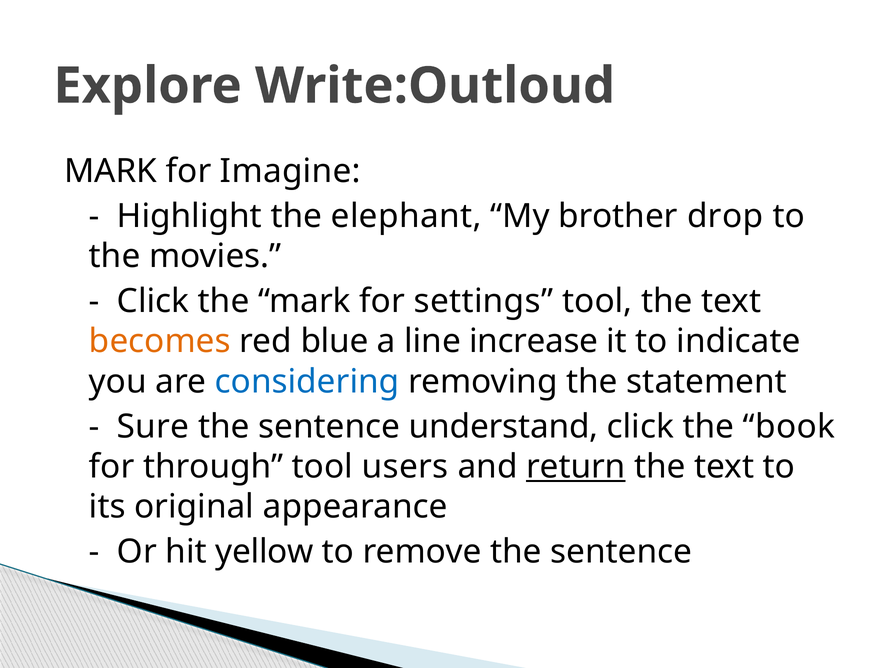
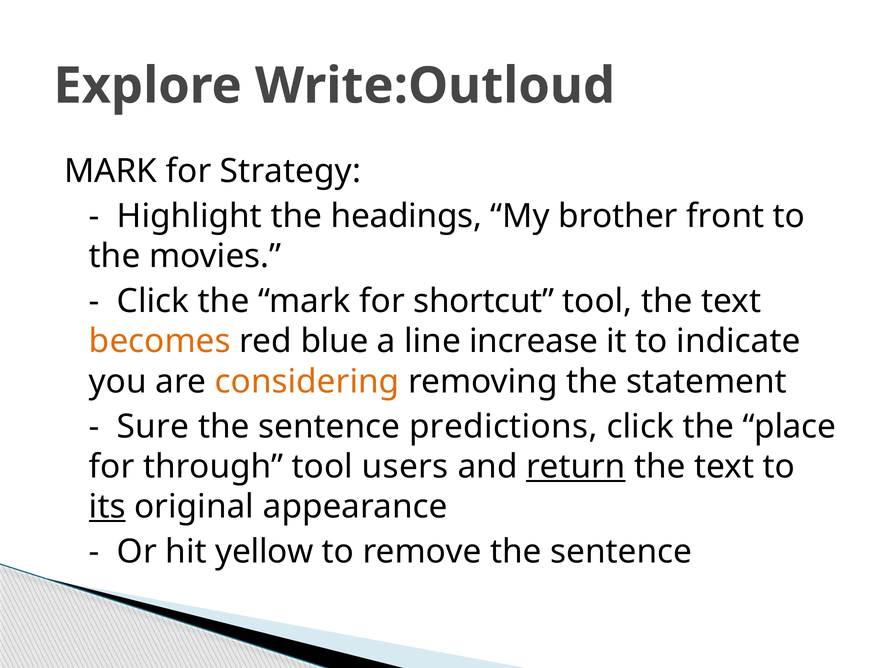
Imagine: Imagine -> Strategy
elephant: elephant -> headings
drop: drop -> front
settings: settings -> shortcut
considering colour: blue -> orange
understand: understand -> predictions
book: book -> place
its underline: none -> present
